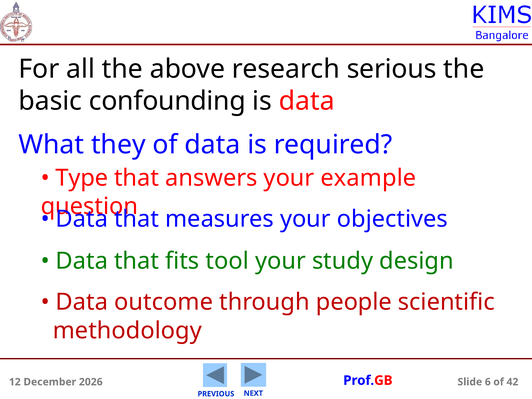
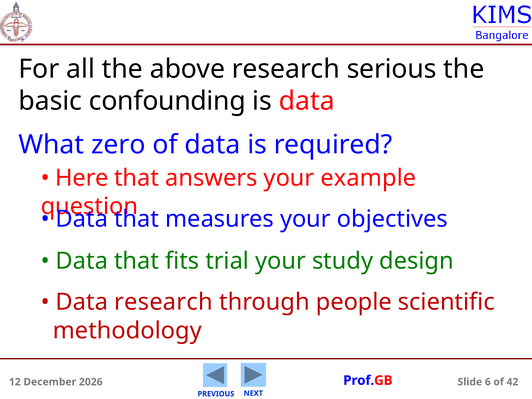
they: they -> zero
Type: Type -> Here
tool: tool -> trial
Data outcome: outcome -> research
